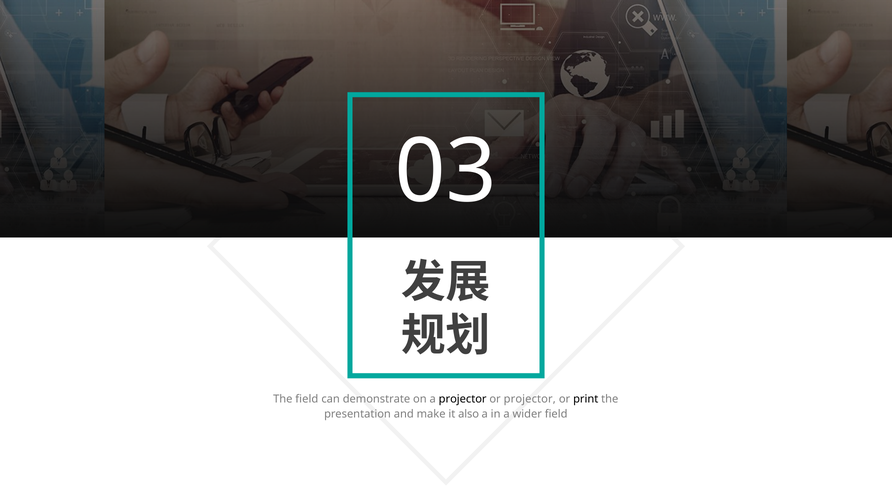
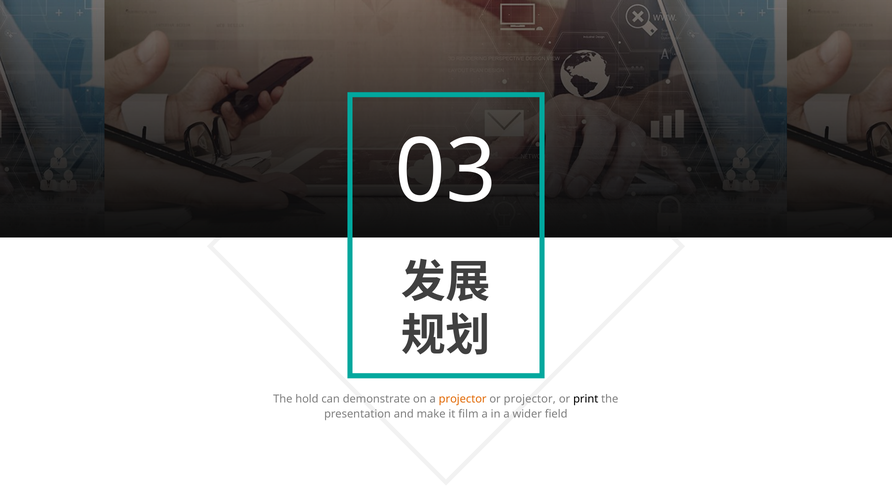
The field: field -> hold
projector at (463, 399) colour: black -> orange
also: also -> film
